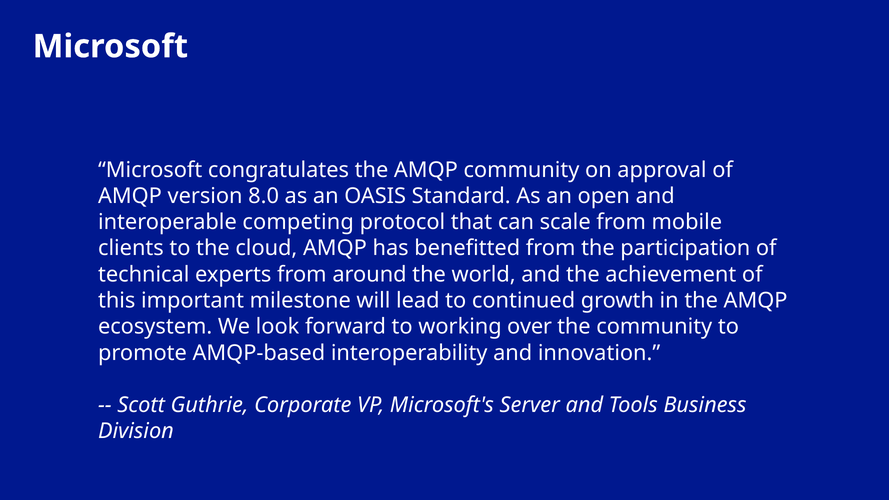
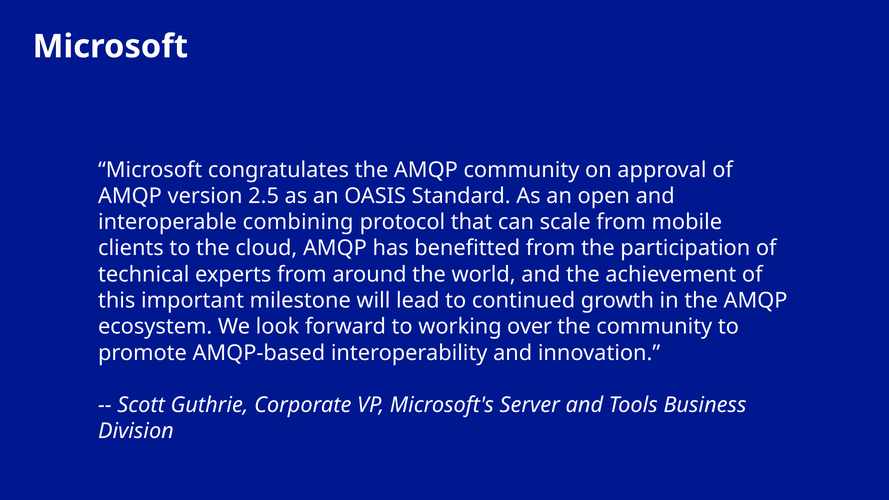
8.0: 8.0 -> 2.5
competing: competing -> combining
